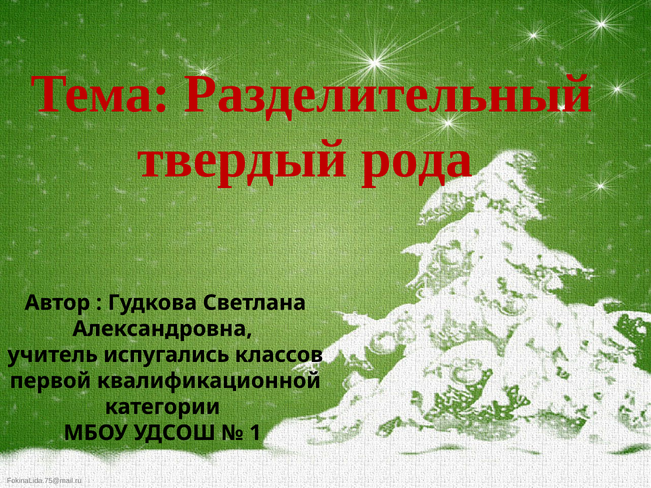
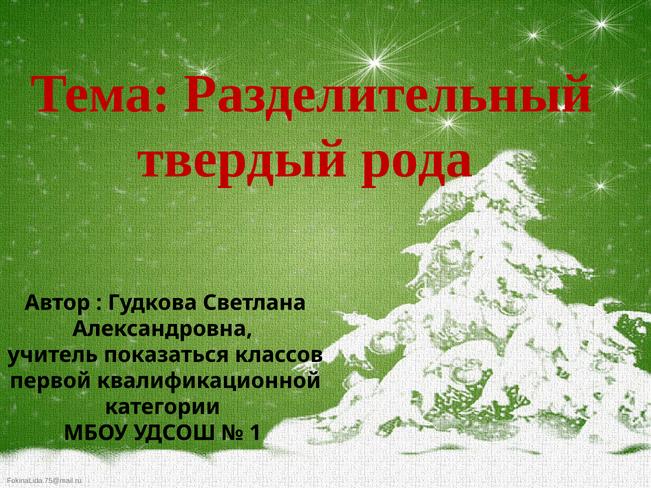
испугались: испугались -> показаться
